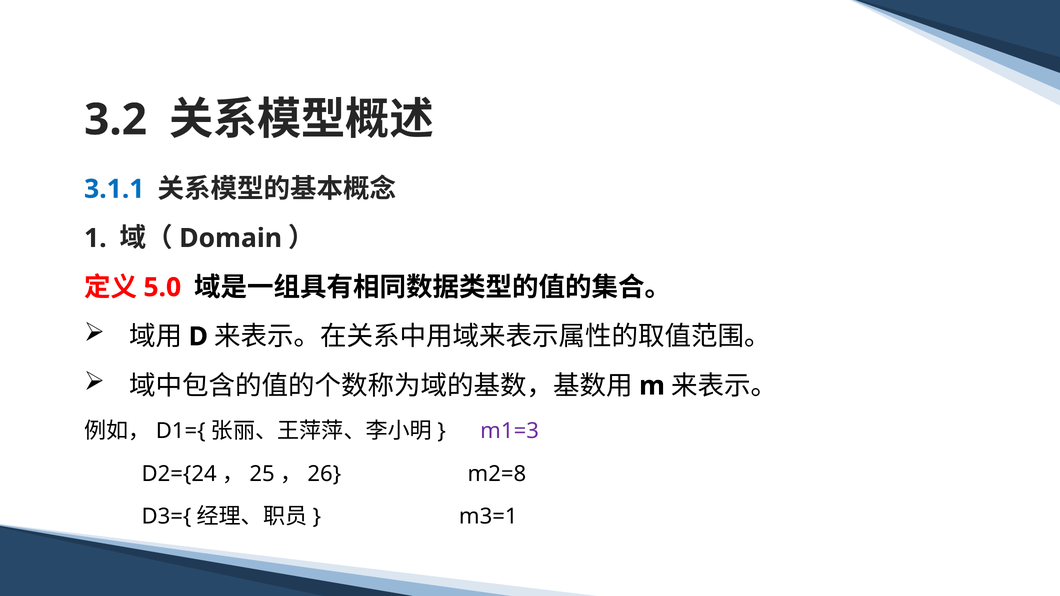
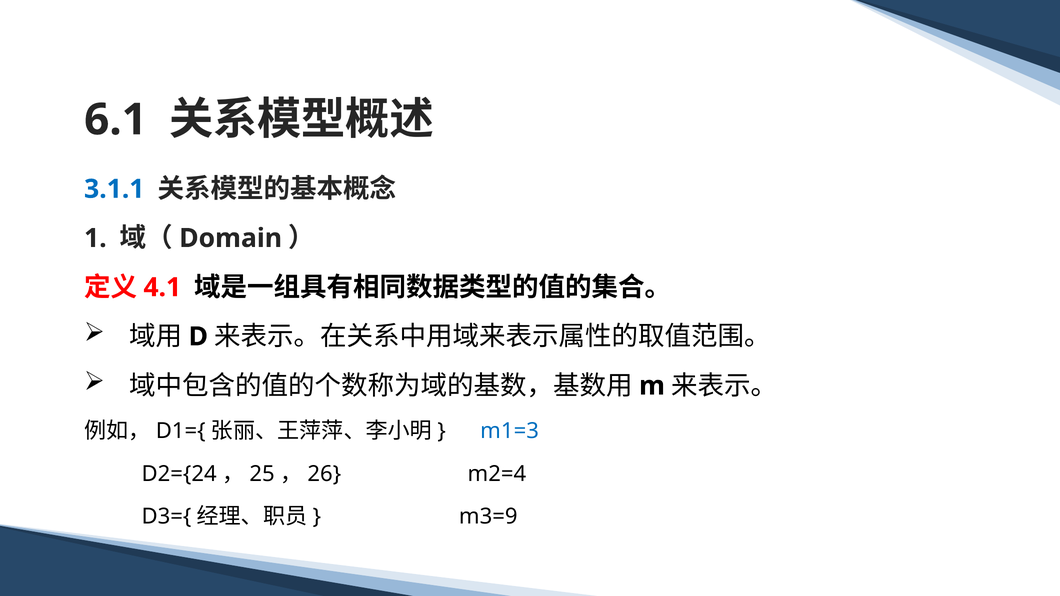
3.2: 3.2 -> 6.1
5.0: 5.0 -> 4.1
m1=3 colour: purple -> blue
m2=8: m2=8 -> m2=4
m3=1: m3=1 -> m3=9
